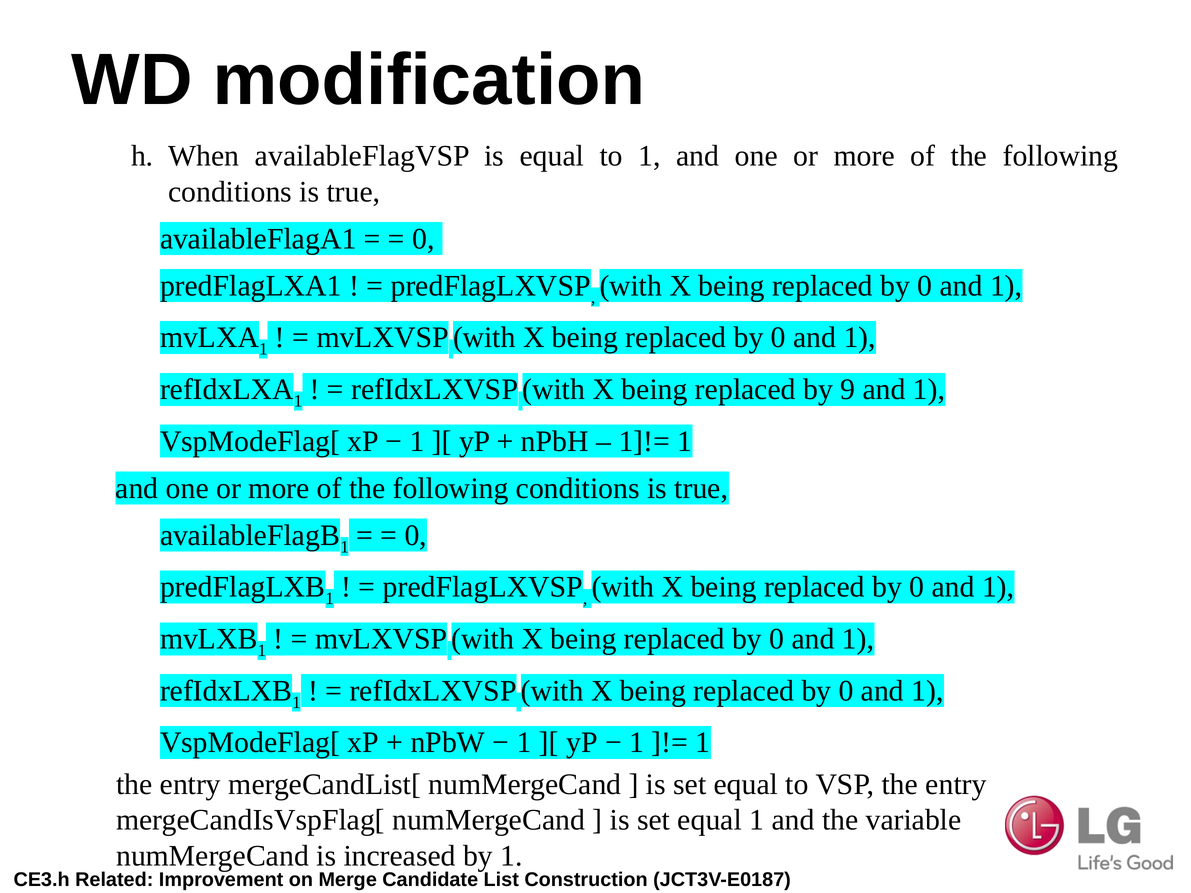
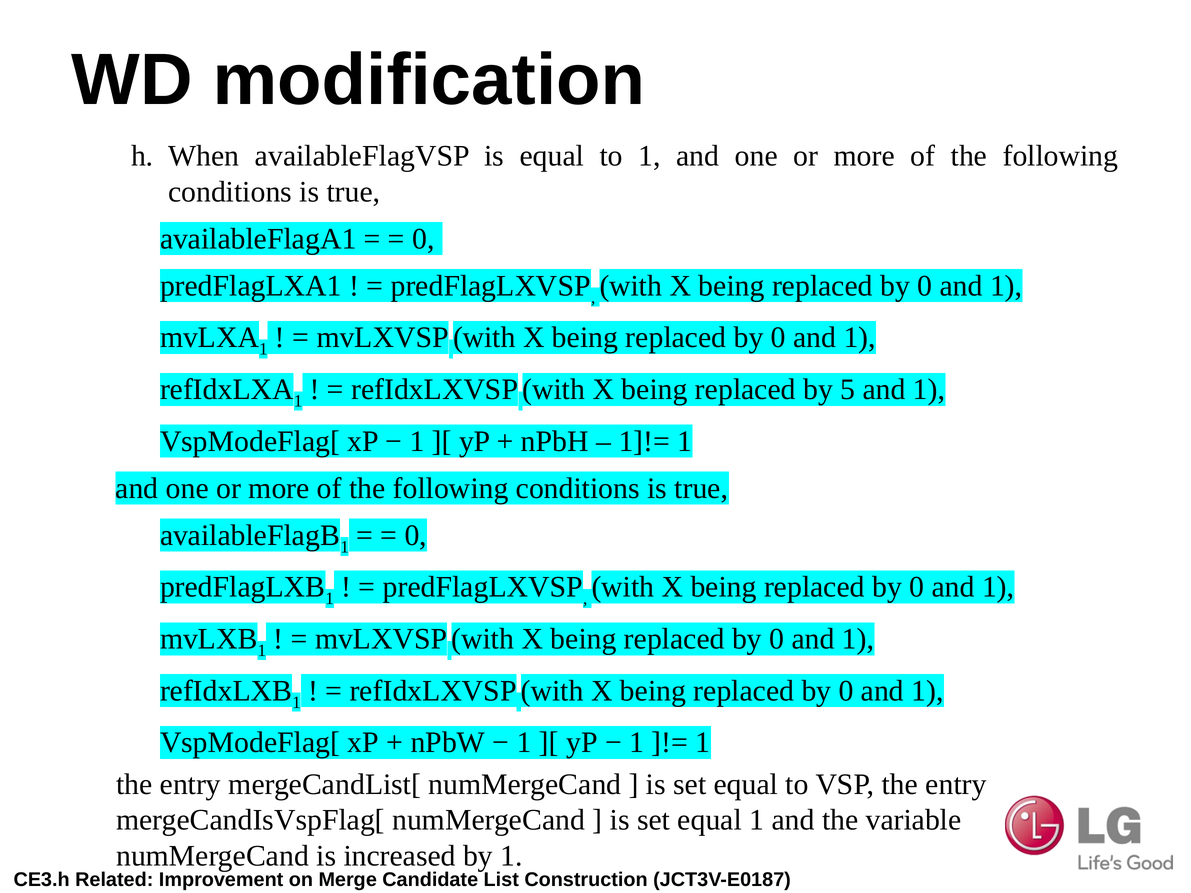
9: 9 -> 5
